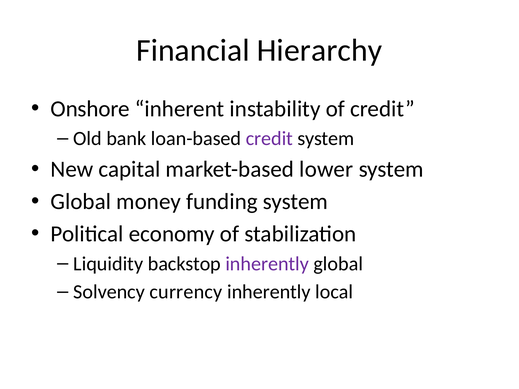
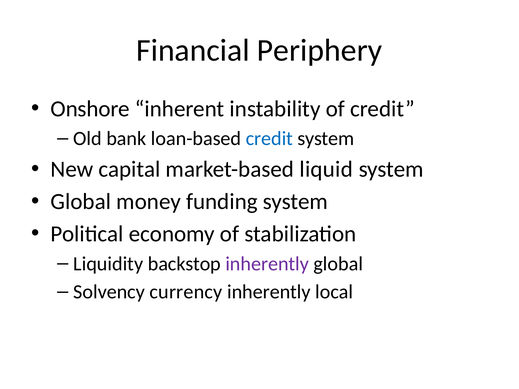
Hierarchy: Hierarchy -> Periphery
credit at (269, 139) colour: purple -> blue
lower: lower -> liquid
